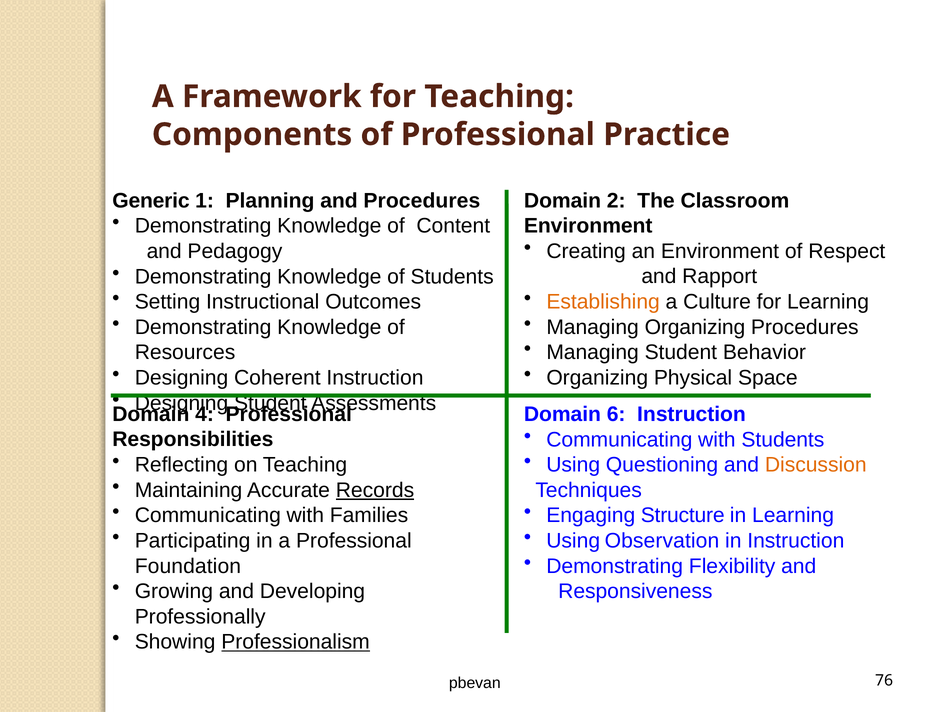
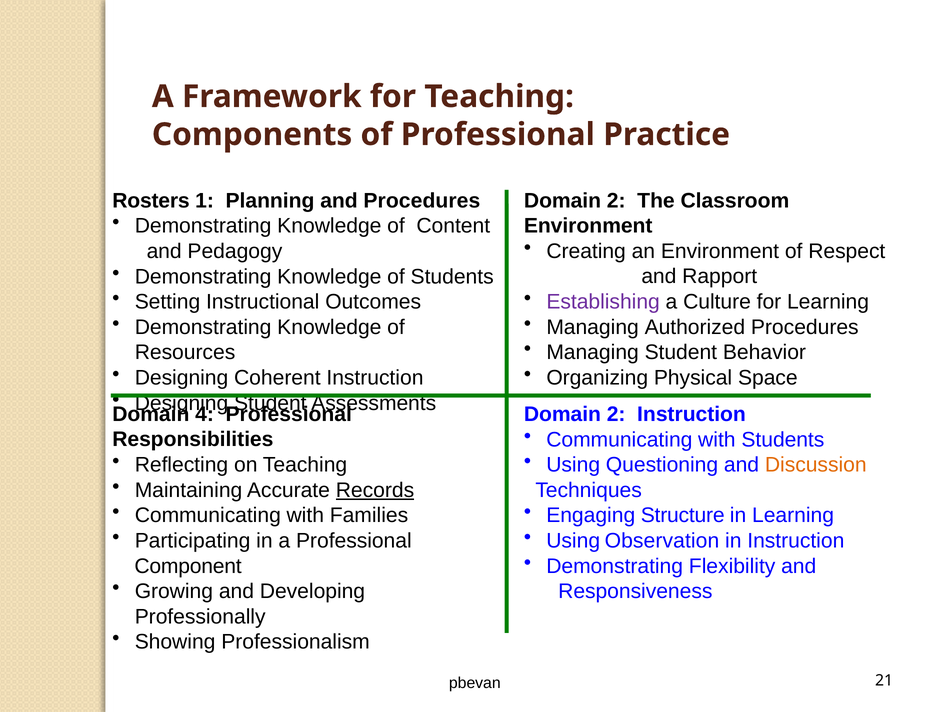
Generic: Generic -> Rosters
Establishing colour: orange -> purple
Managing Organizing: Organizing -> Authorized
6 at (616, 415): 6 -> 2
Foundation: Foundation -> Component
Professionalism underline: present -> none
76: 76 -> 21
